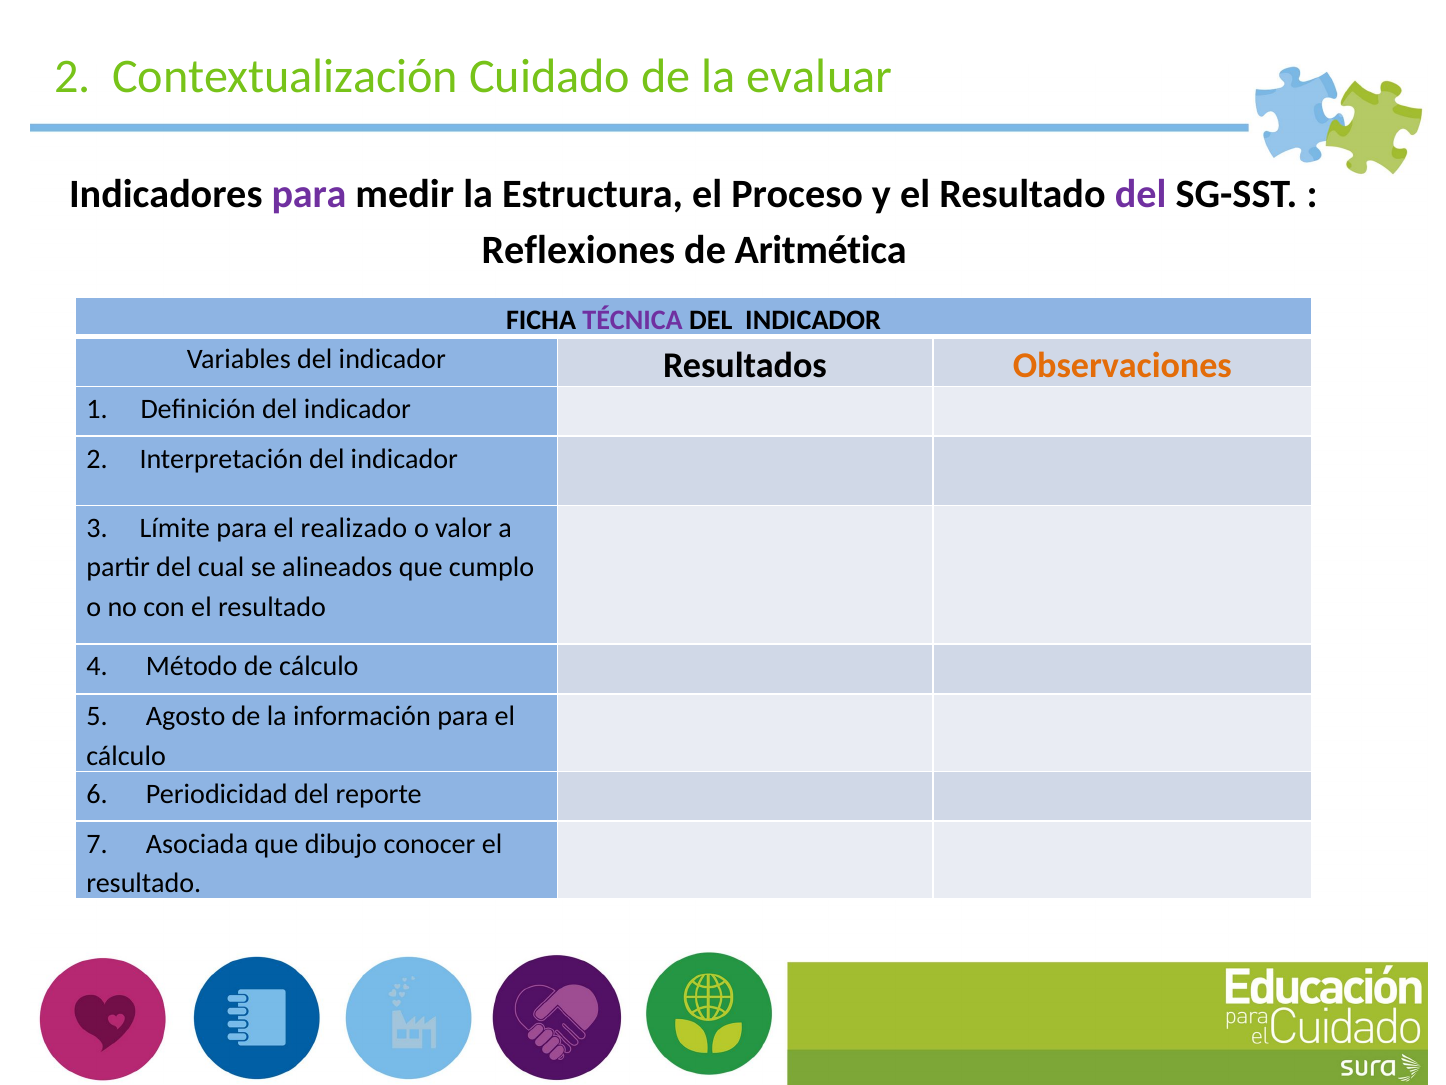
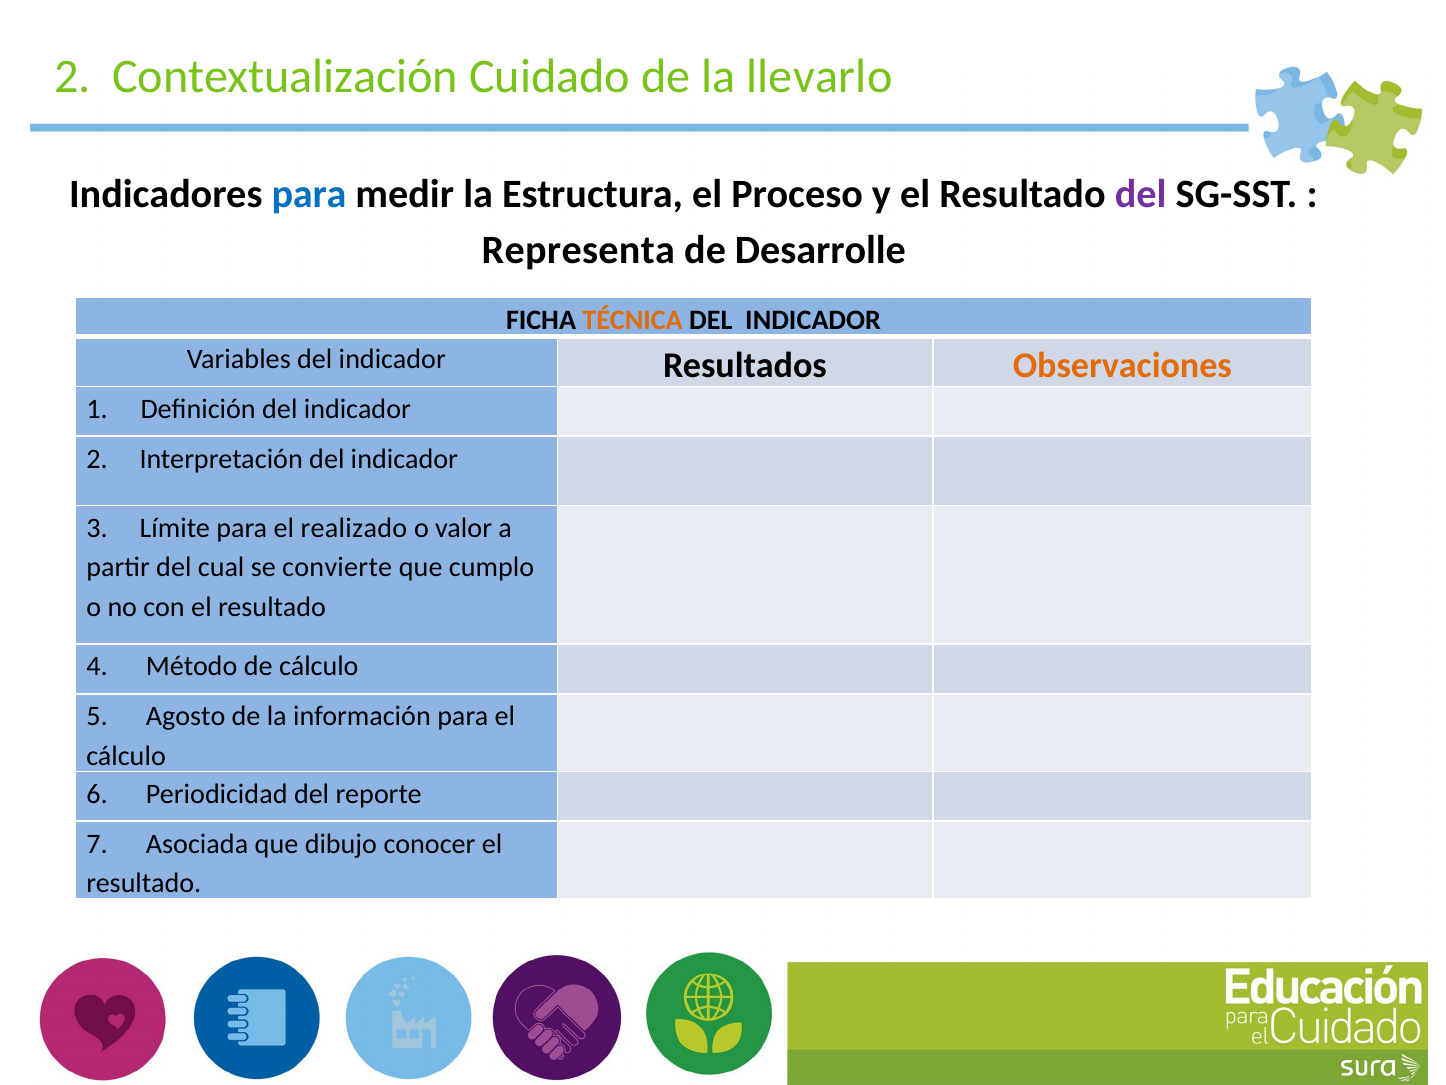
evaluar: evaluar -> llevarlo
para at (309, 194) colour: purple -> blue
Reflexiones: Reflexiones -> Representa
Aritmética: Aritmética -> Desarrolle
TÉCNICA colour: purple -> orange
alineados: alineados -> convierte
